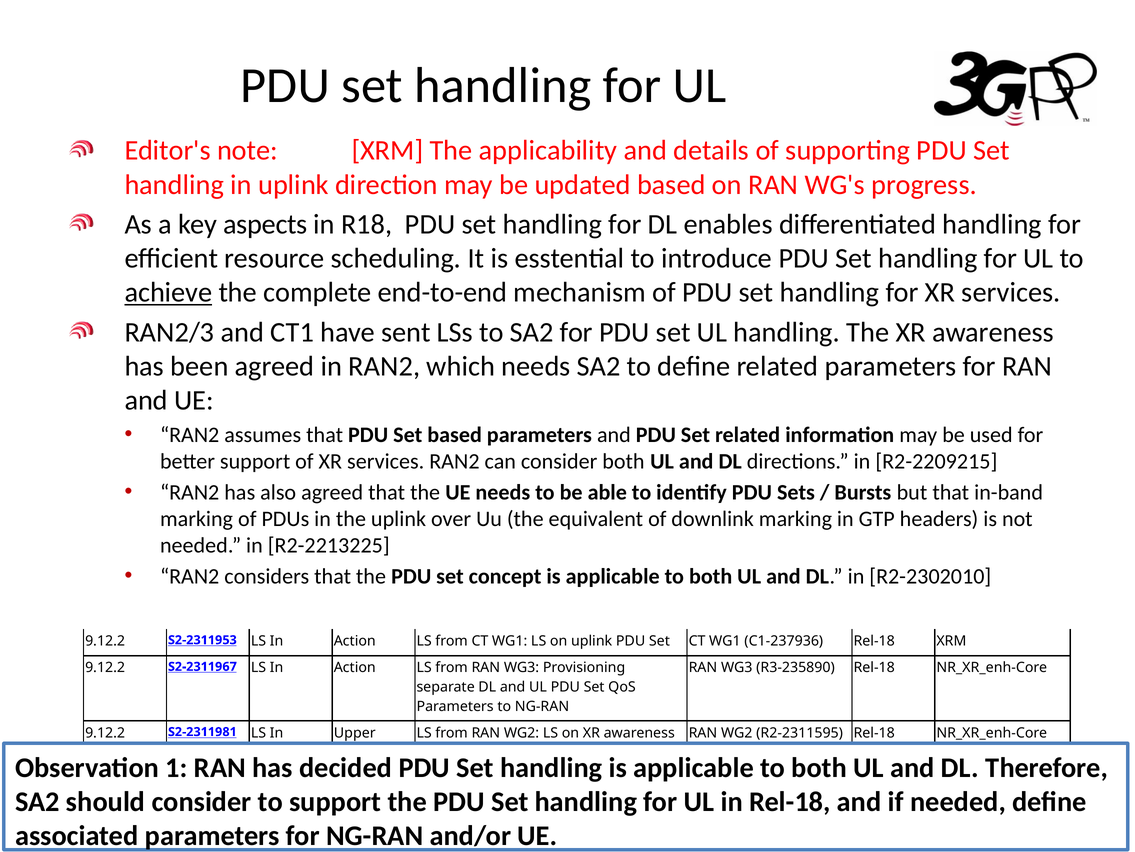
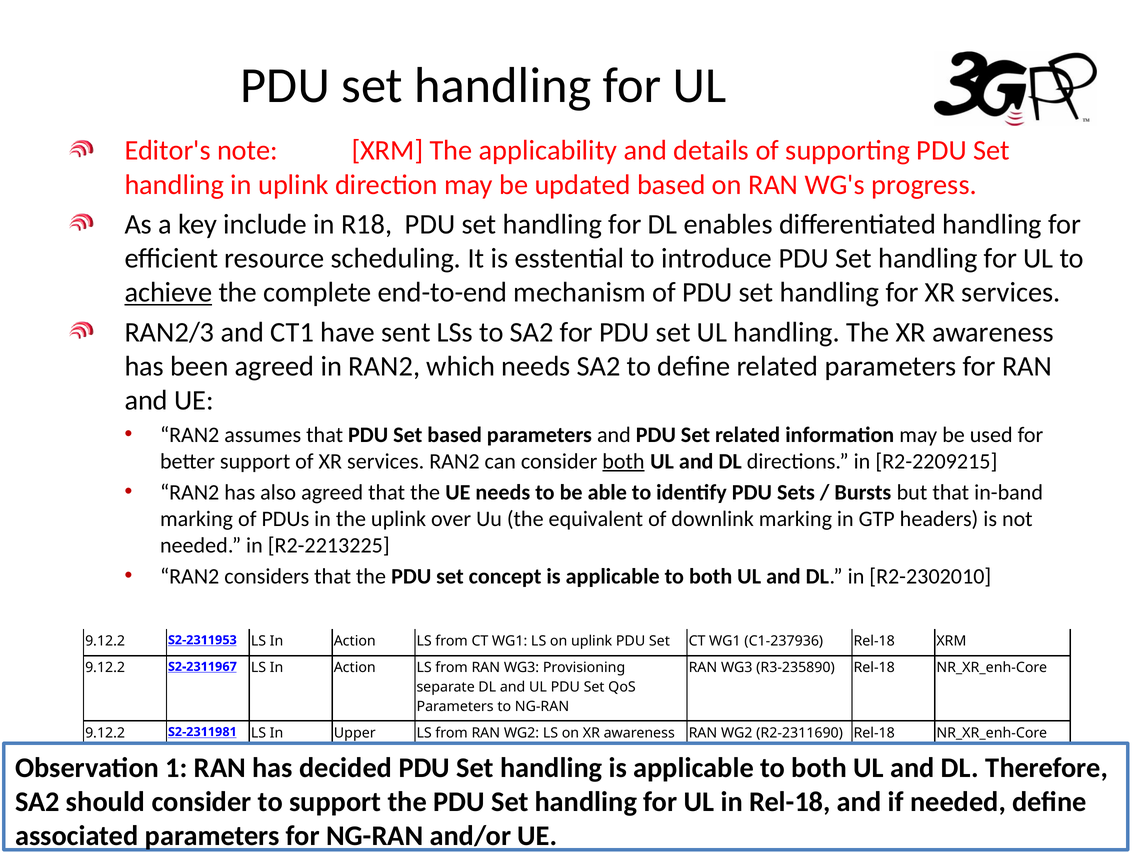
aspects: aspects -> include
both at (623, 461) underline: none -> present
R2-2311595: R2-2311595 -> R2-2311690
